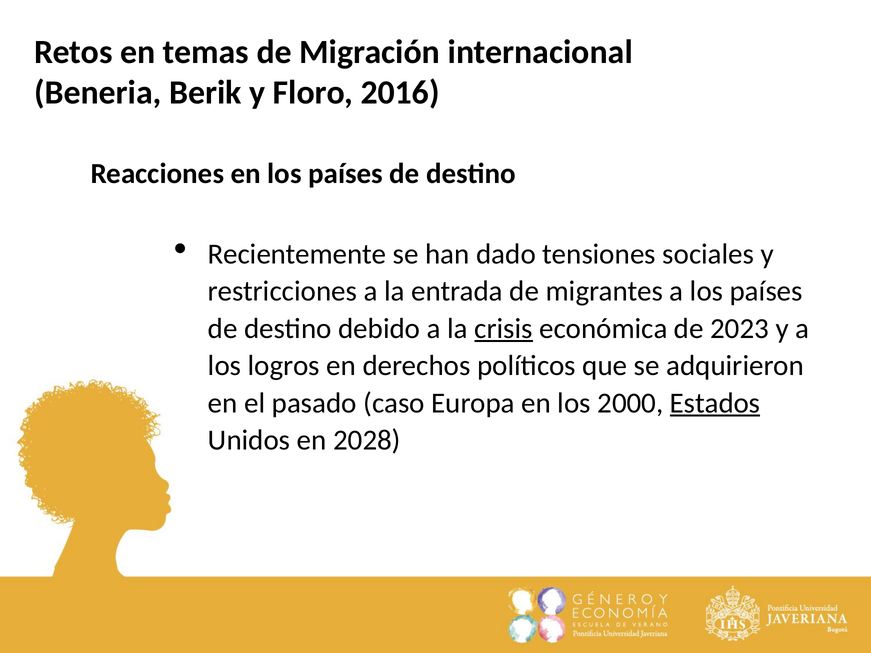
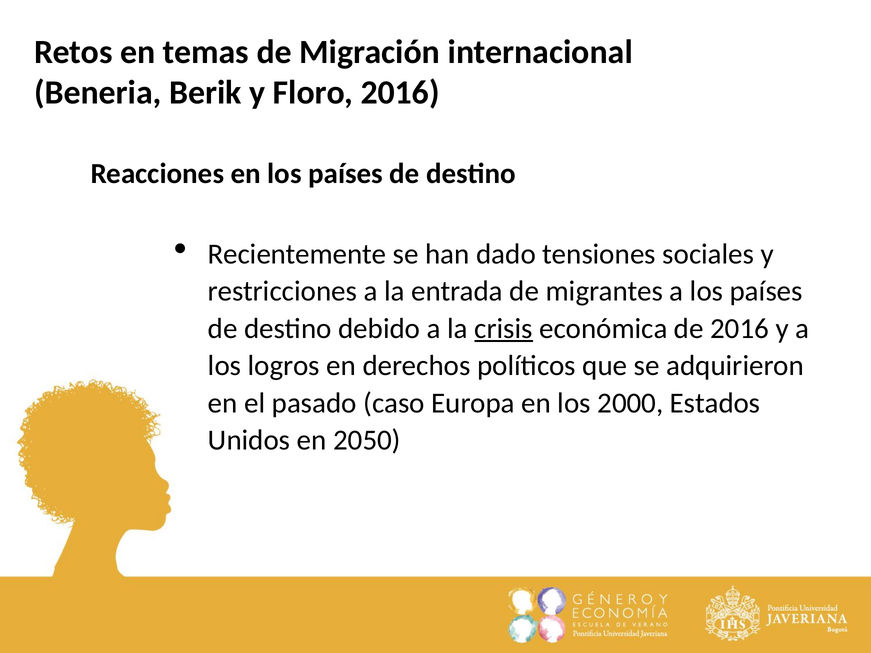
de 2023: 2023 -> 2016
Estados underline: present -> none
2028: 2028 -> 2050
